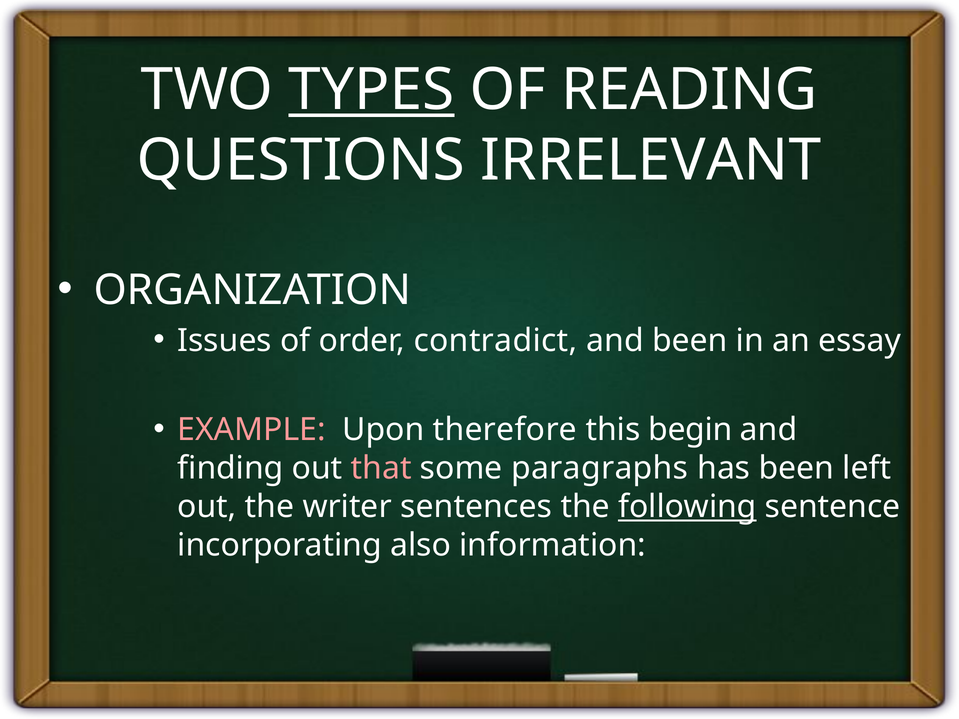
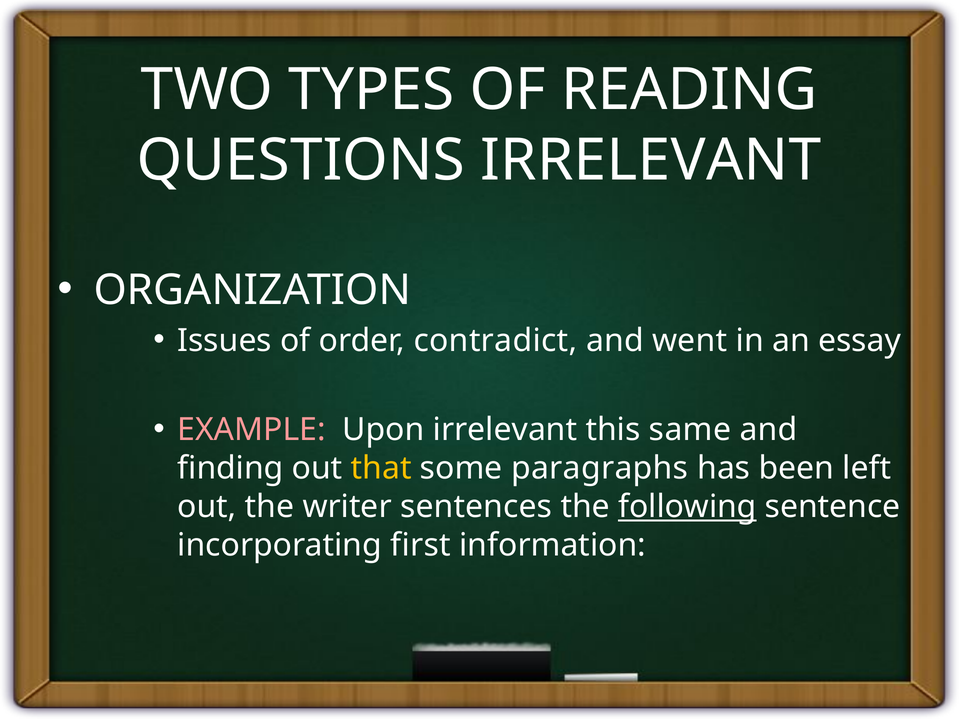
TYPES underline: present -> none
and been: been -> went
Upon therefore: therefore -> irrelevant
begin: begin -> same
that colour: pink -> yellow
also: also -> first
